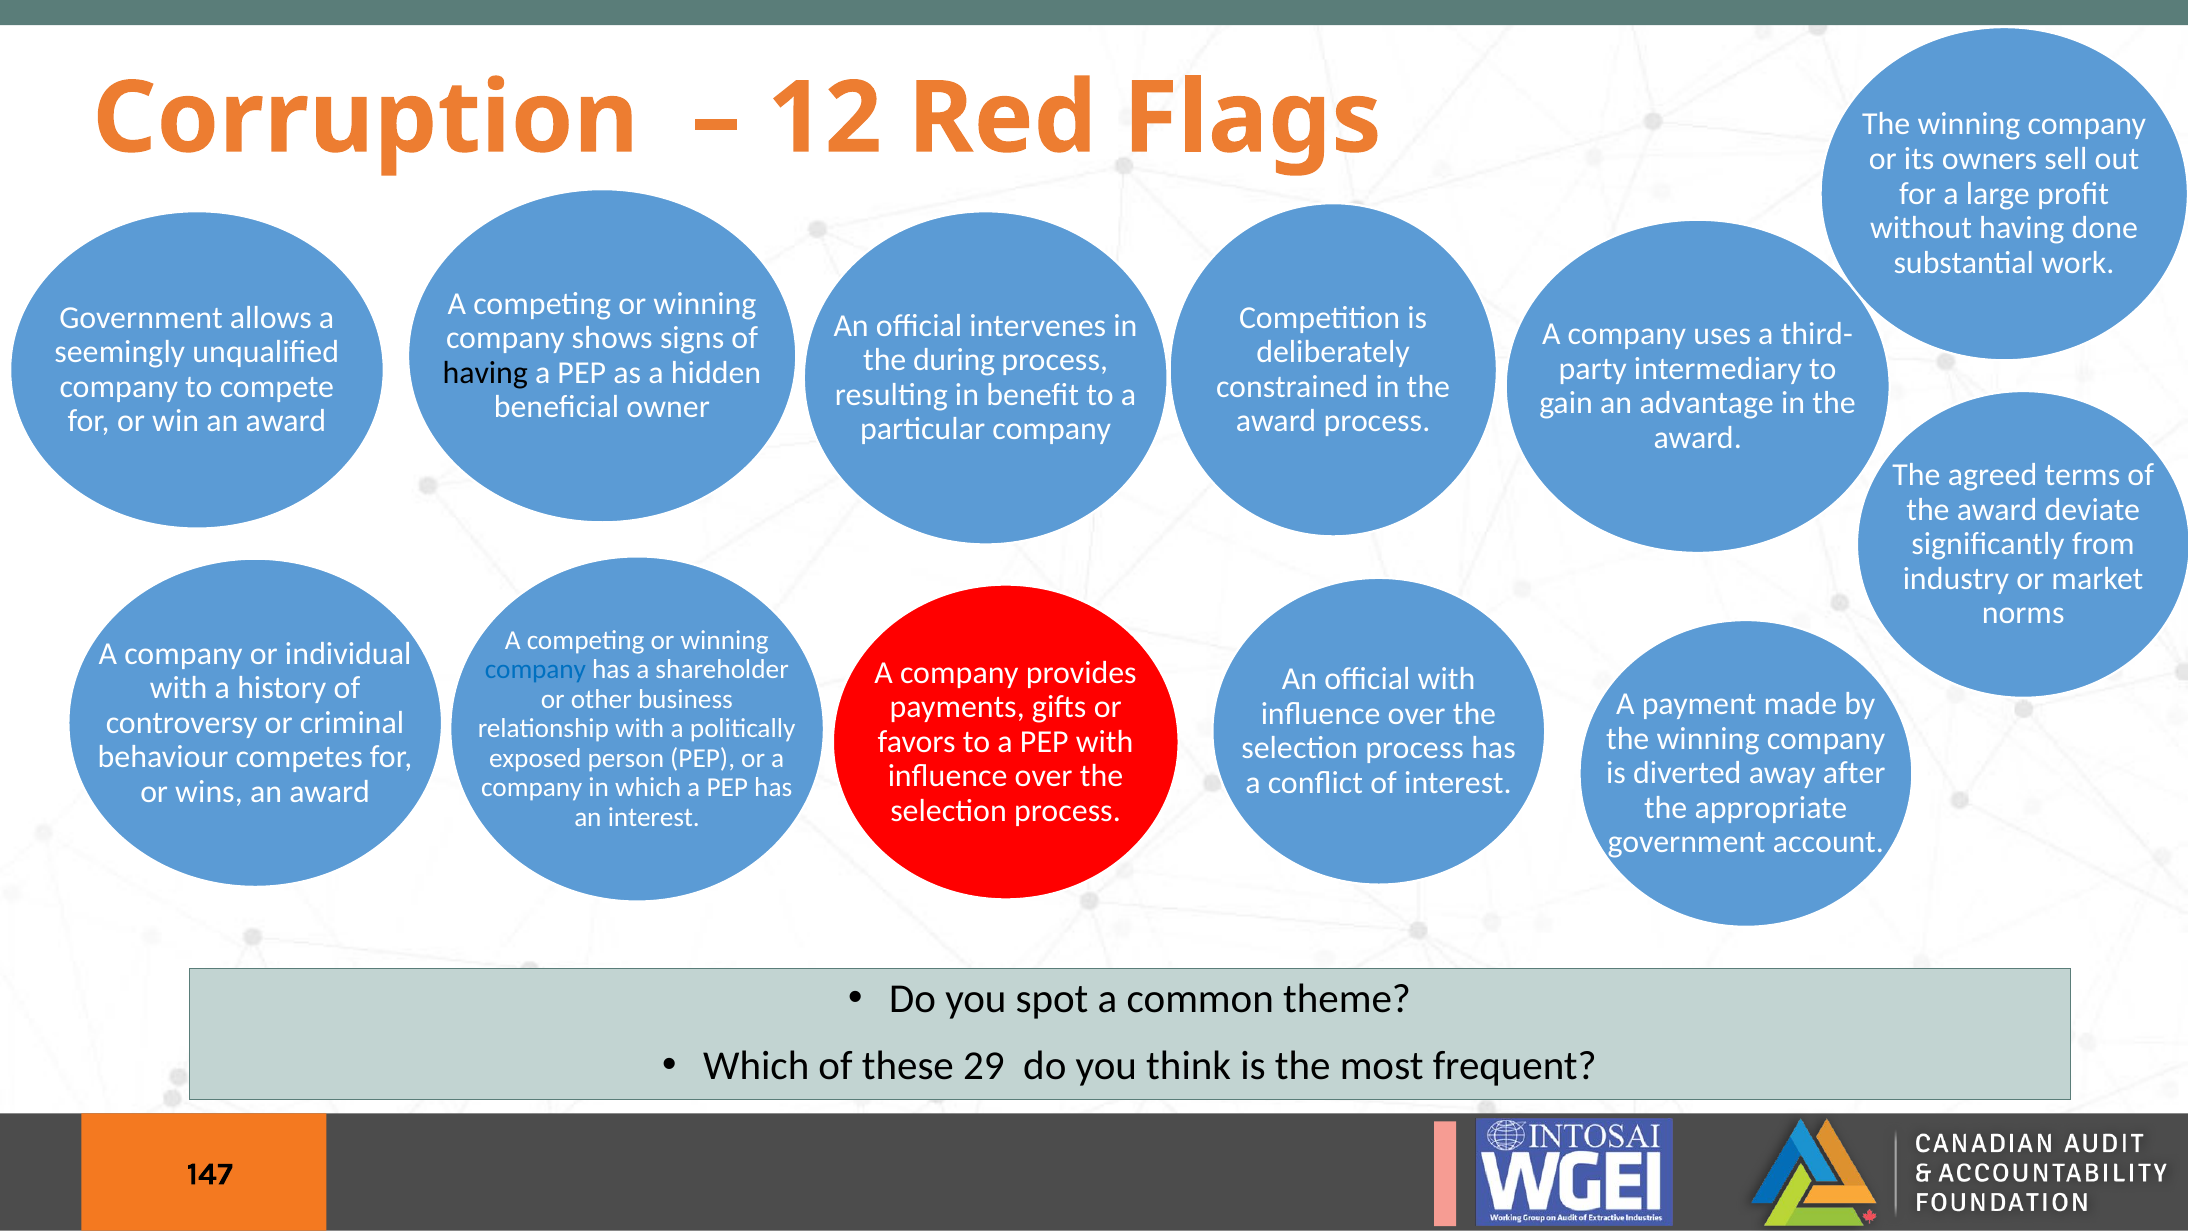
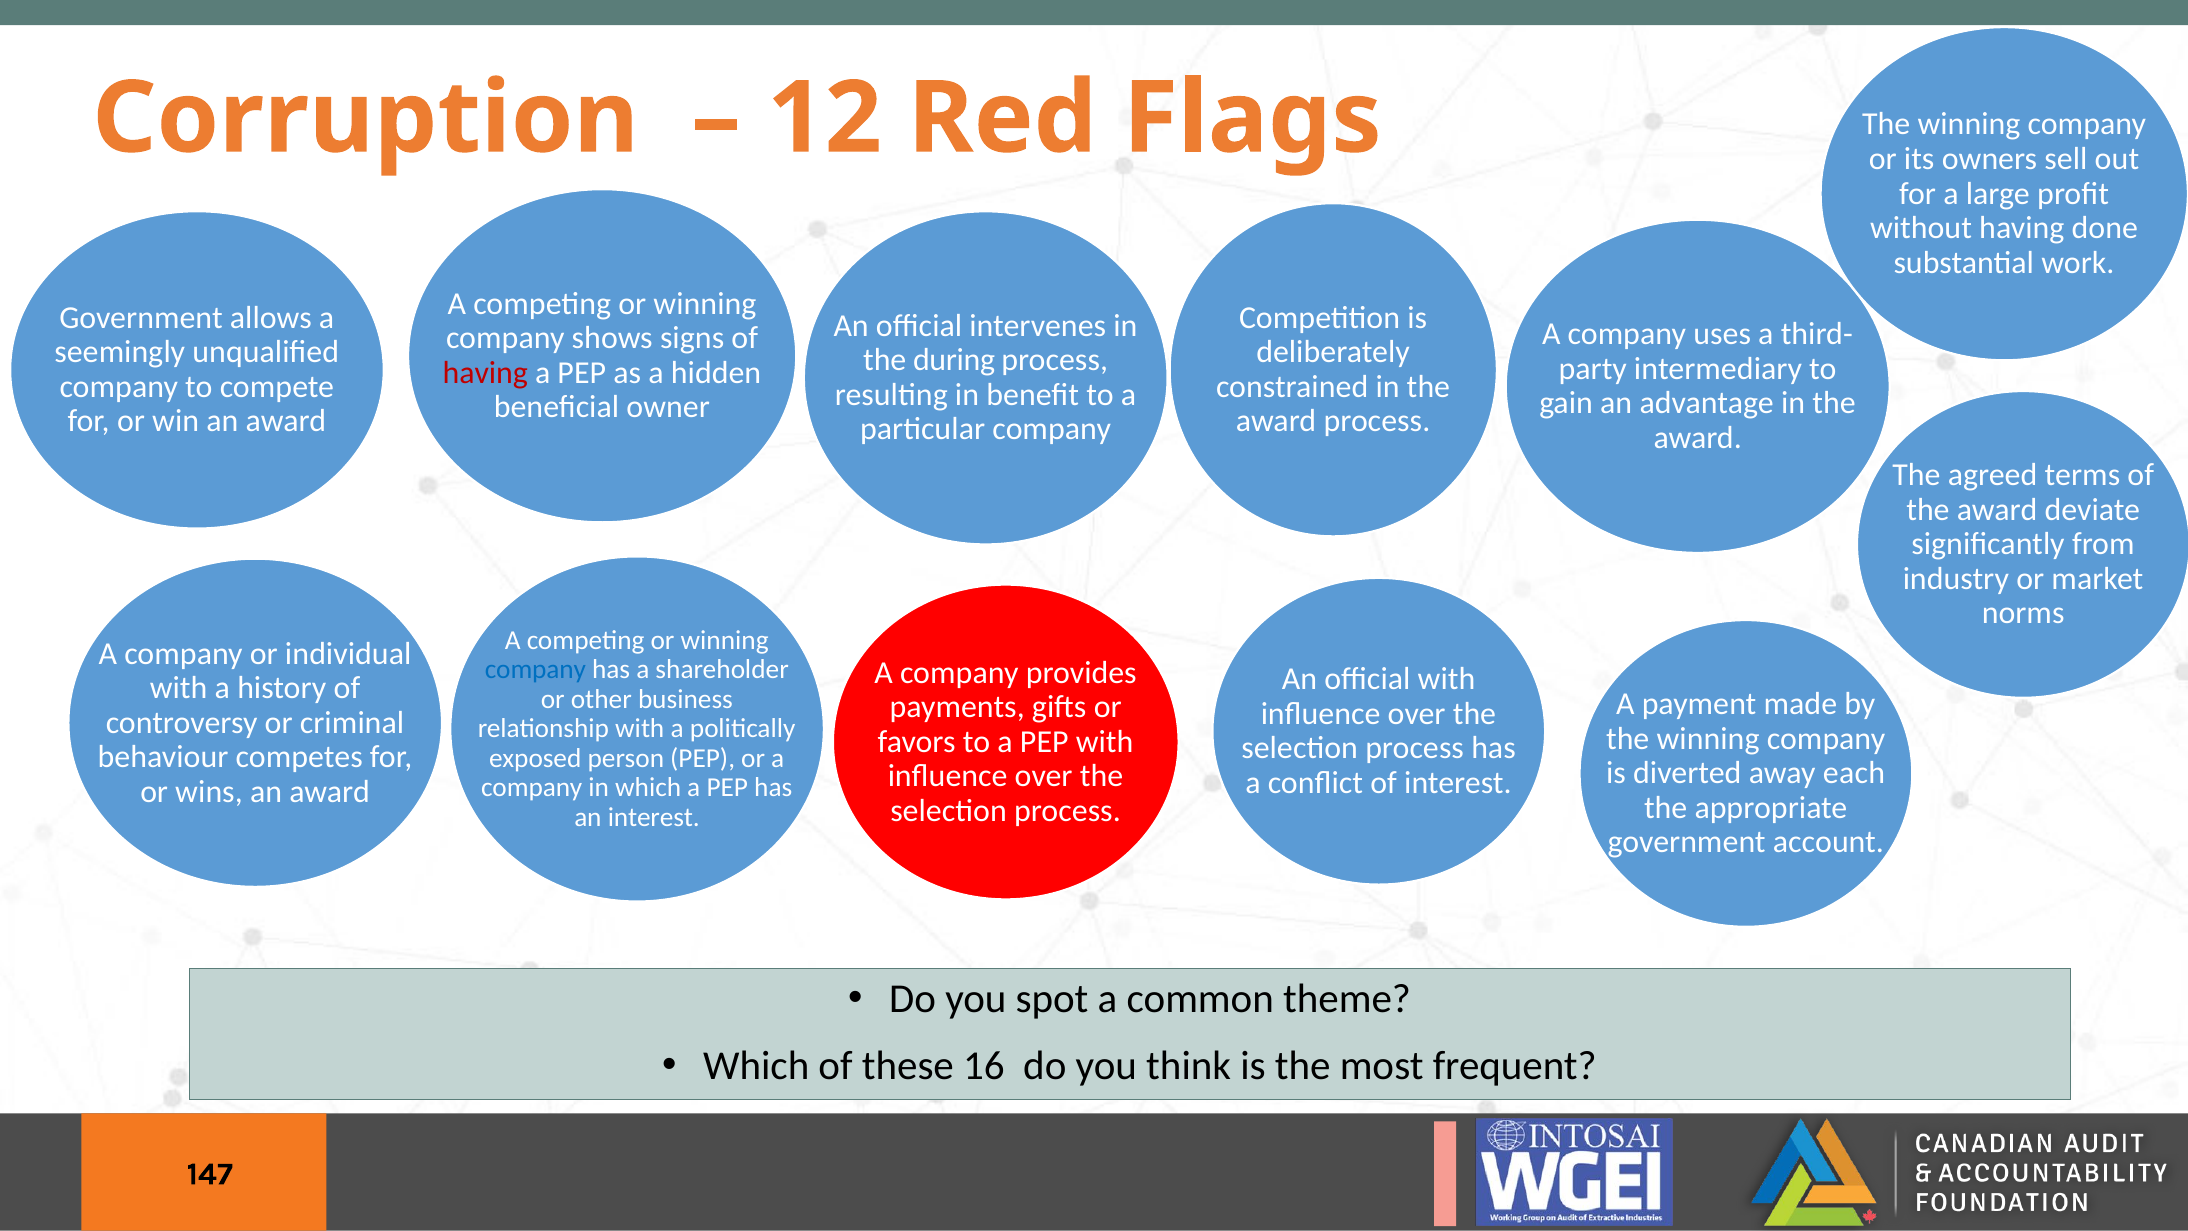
having at (485, 373) colour: black -> red
after: after -> each
29: 29 -> 16
